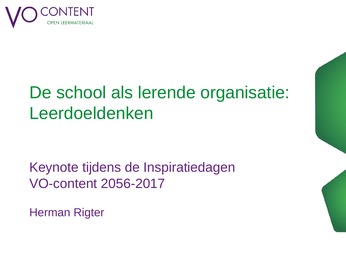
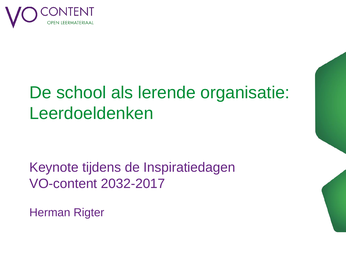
2056-2017: 2056-2017 -> 2032-2017
